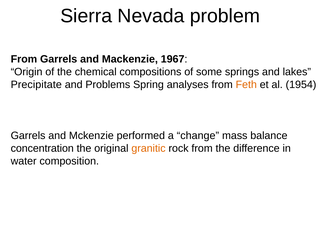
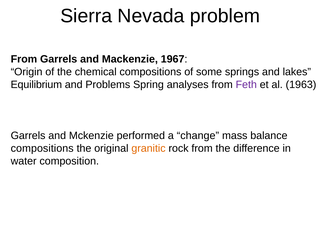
Precipitate: Precipitate -> Equilibrium
Feth colour: orange -> purple
1954: 1954 -> 1963
concentration at (42, 148): concentration -> compositions
